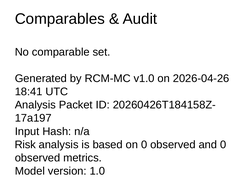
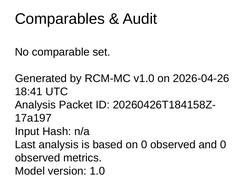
Risk: Risk -> Last
